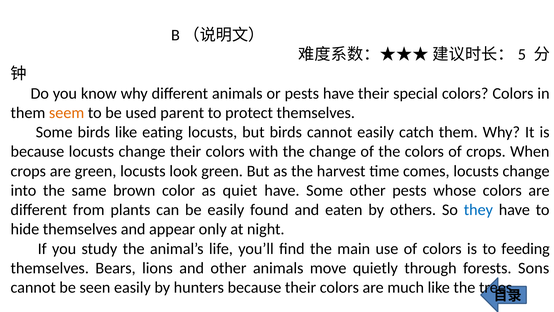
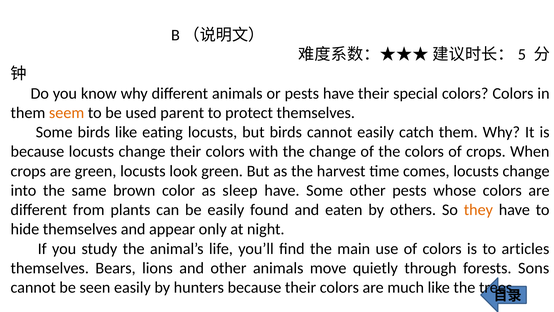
quiet: quiet -> sleep
they colour: blue -> orange
feeding: feeding -> articles
